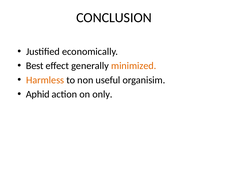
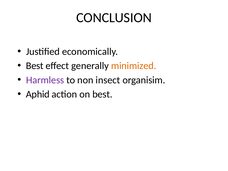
Harmless colour: orange -> purple
useful: useful -> insect
on only: only -> best
